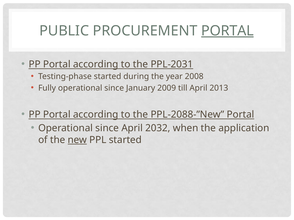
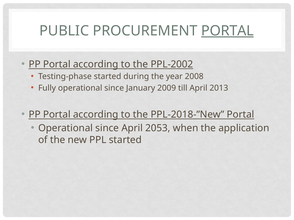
PPL-2031: PPL-2031 -> PPL-2002
PPL-2088-”New: PPL-2088-”New -> PPL-2018-”New
2032: 2032 -> 2053
new underline: present -> none
